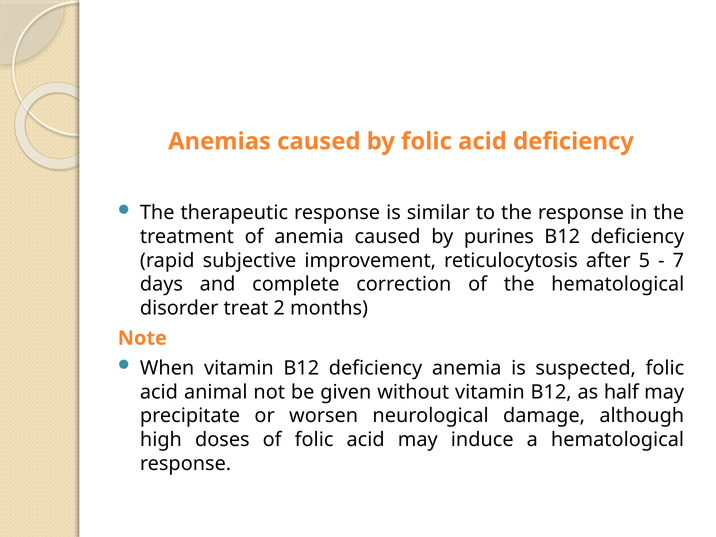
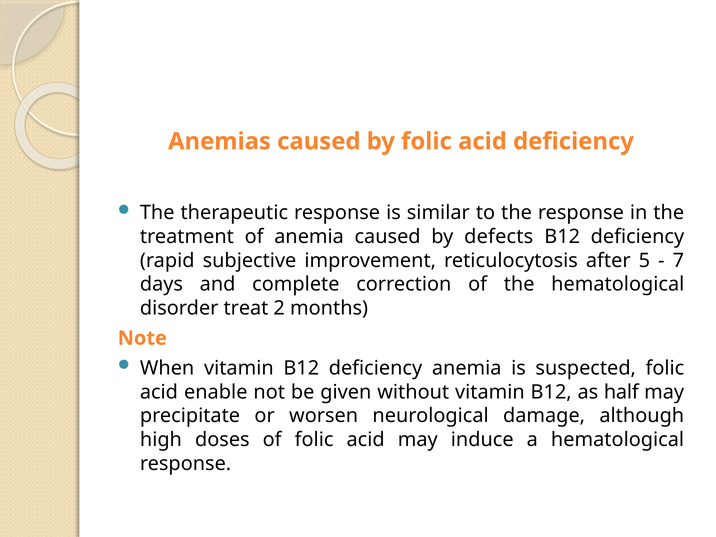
purines: purines -> defects
animal: animal -> enable
